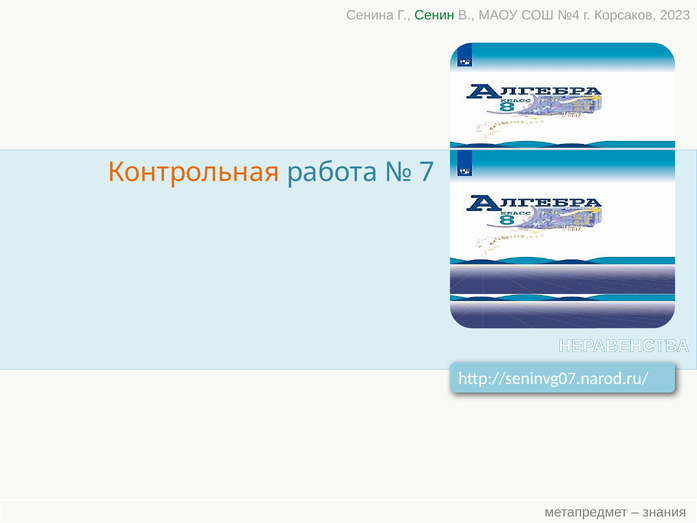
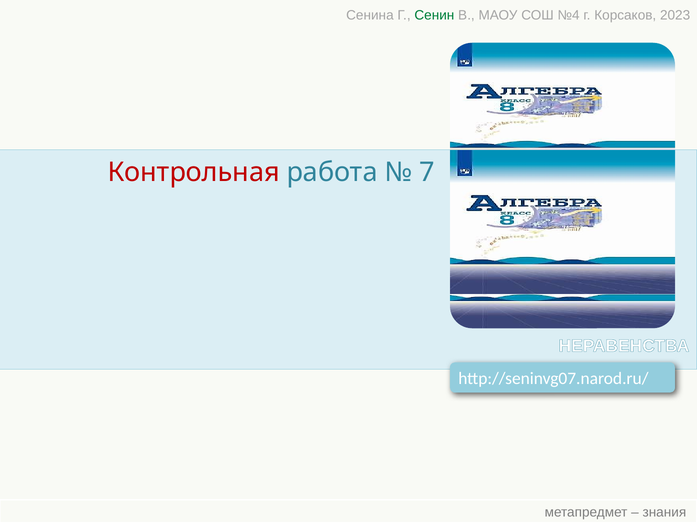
Контрольная colour: orange -> red
